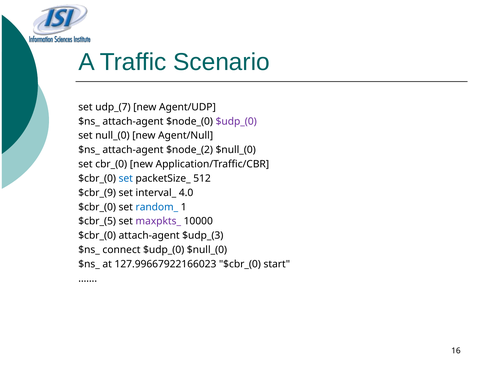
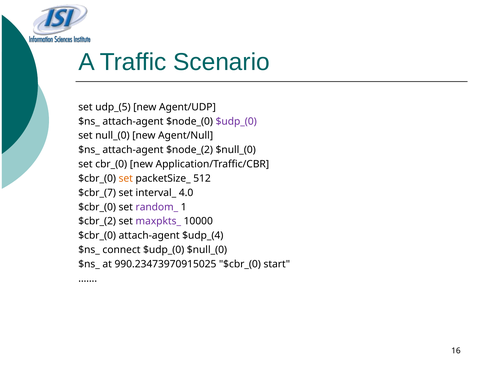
udp_(7: udp_(7 -> udp_(5
set at (126, 179) colour: blue -> orange
$cbr_(9: $cbr_(9 -> $cbr_(7
random_ colour: blue -> purple
$cbr_(5: $cbr_(5 -> $cbr_(2
$udp_(3: $udp_(3 -> $udp_(4
127.99667922166023: 127.99667922166023 -> 990.23473970915025
